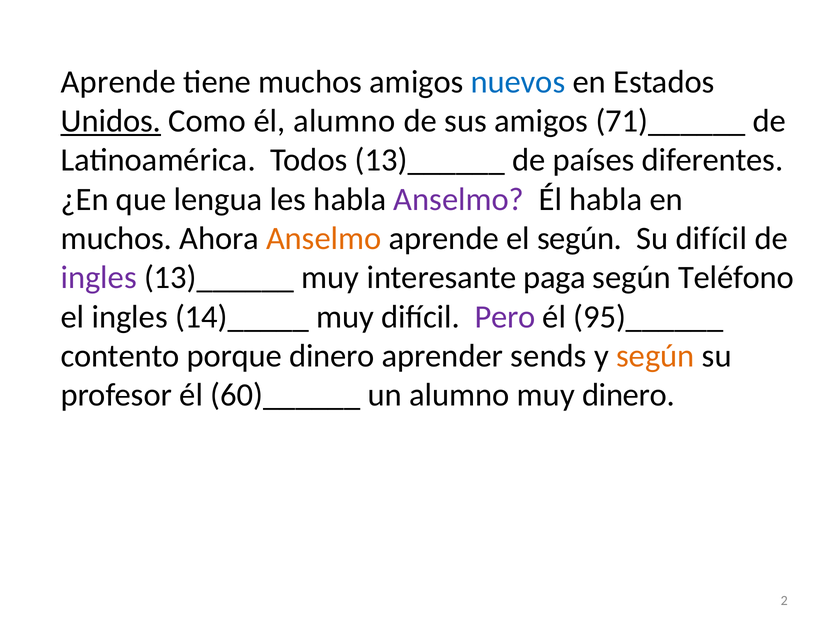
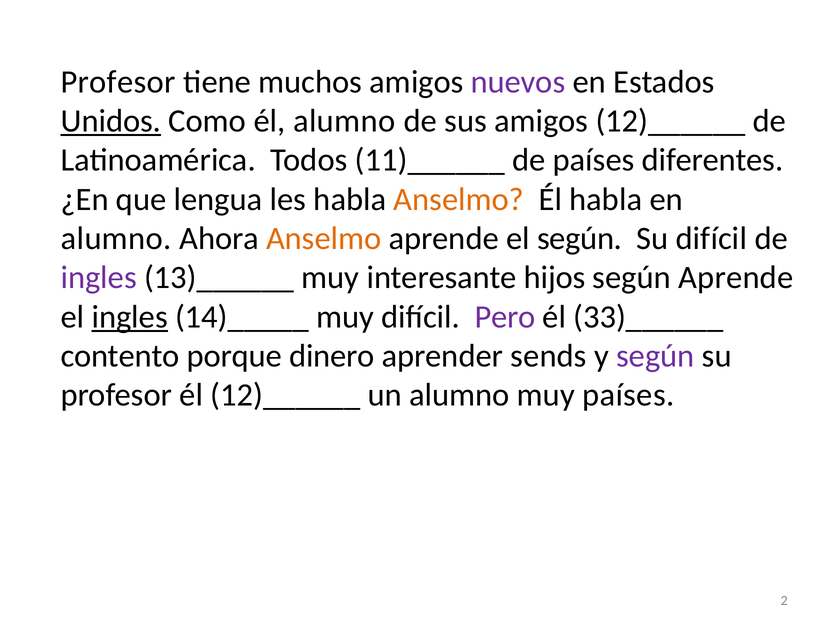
Aprende at (118, 82): Aprende -> Profesor
nuevos colour: blue -> purple
amigos 71)______: 71)______ -> 12)______
Todos 13)______: 13)______ -> 11)______
Anselmo at (459, 199) colour: purple -> orange
muchos at (116, 238): muchos -> alumno
paga: paga -> hijos
según Teléfono: Teléfono -> Aprende
ingles at (130, 317) underline: none -> present
95)______: 95)______ -> 33)______
según at (655, 356) colour: orange -> purple
él 60)______: 60)______ -> 12)______
muy dinero: dinero -> países
